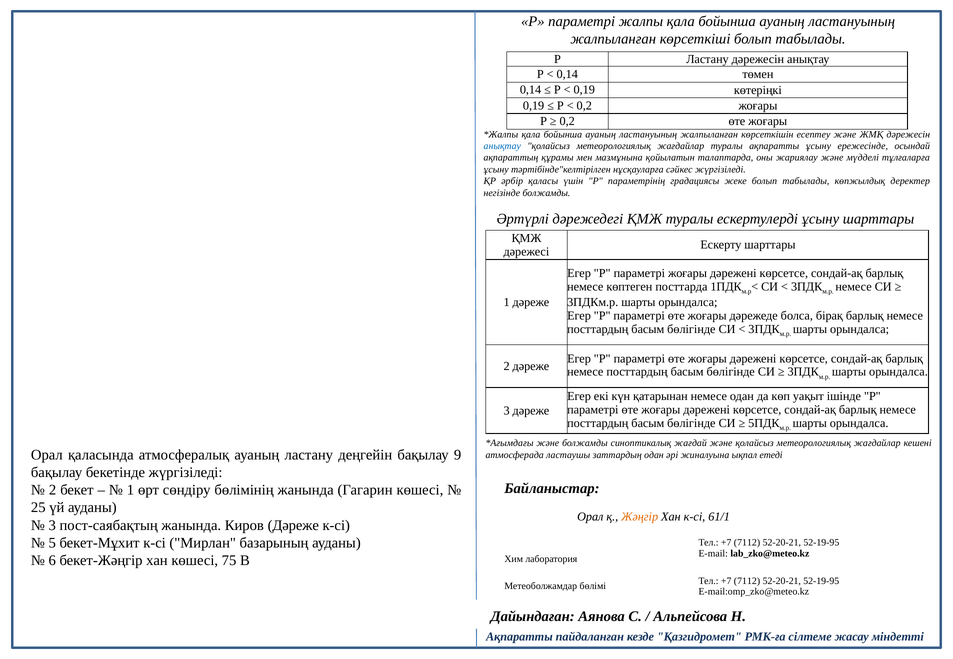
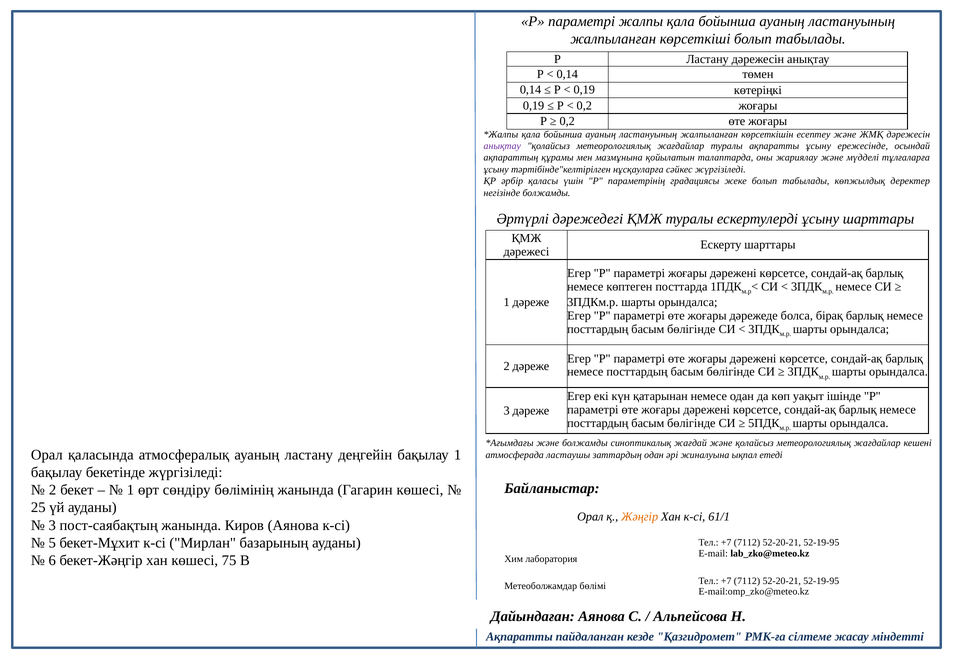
анықтау at (502, 146) colour: blue -> purple
бақылау 9: 9 -> 1
Киров Дәреже: Дәреже -> Аянова
